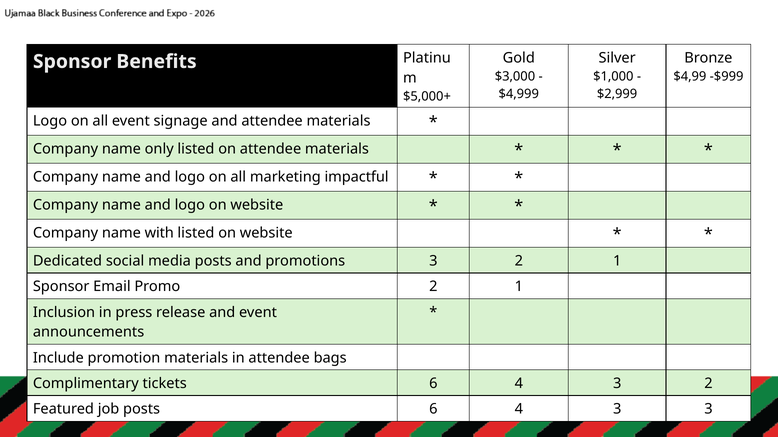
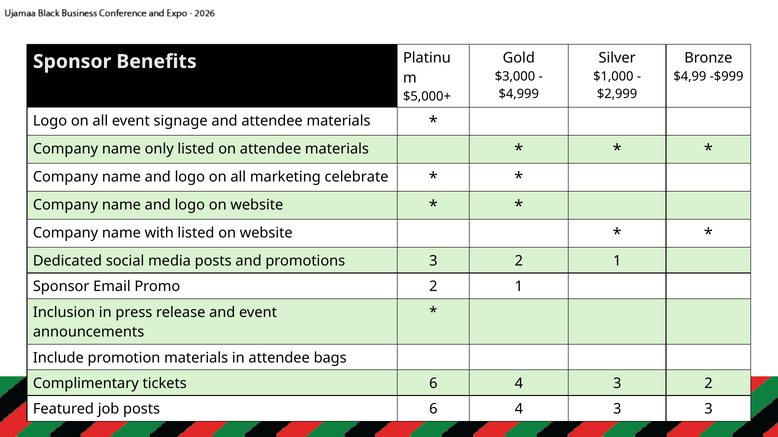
impactful: impactful -> celebrate
